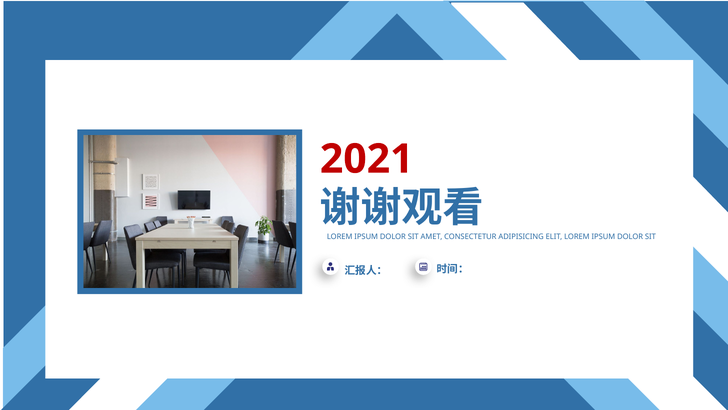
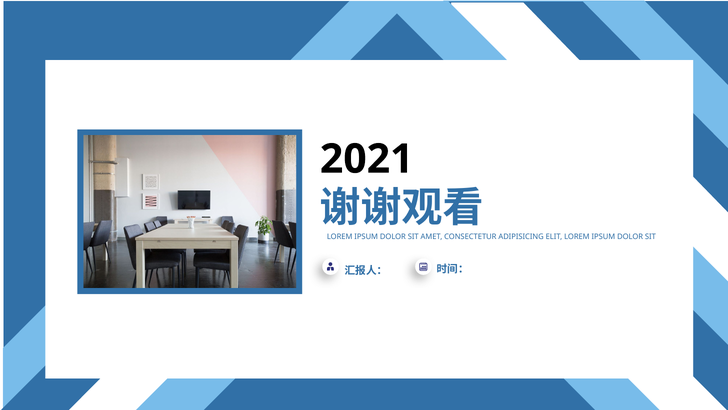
2021 colour: red -> black
